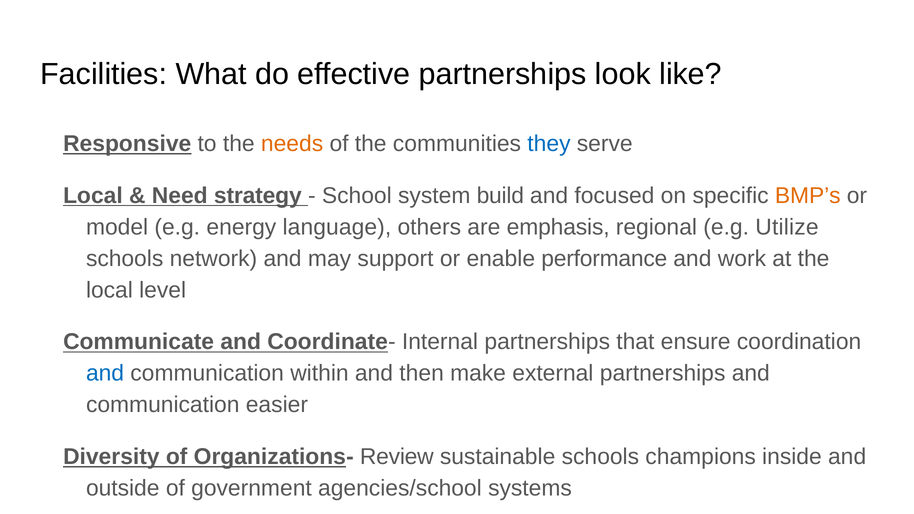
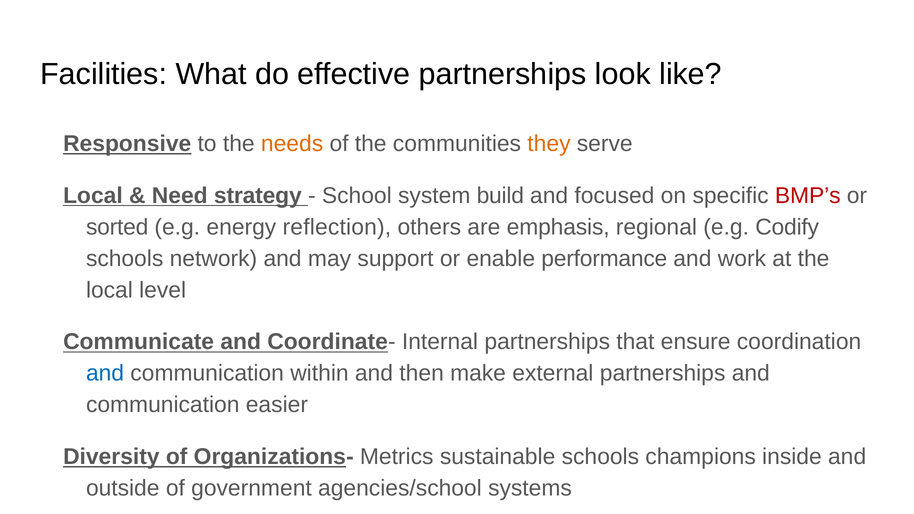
they colour: blue -> orange
BMP’s colour: orange -> red
model: model -> sorted
language: language -> reflection
Utilize: Utilize -> Codify
Review: Review -> Metrics
